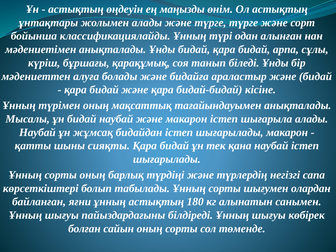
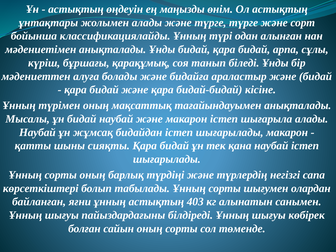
180: 180 -> 403
